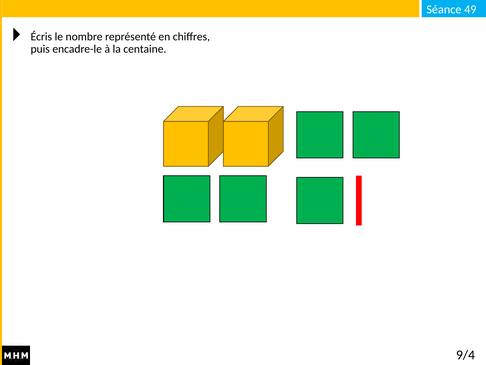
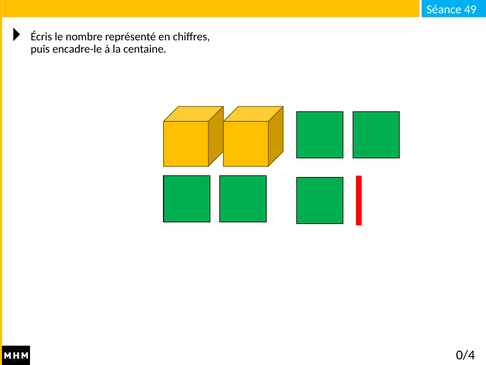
9/4: 9/4 -> 0/4
